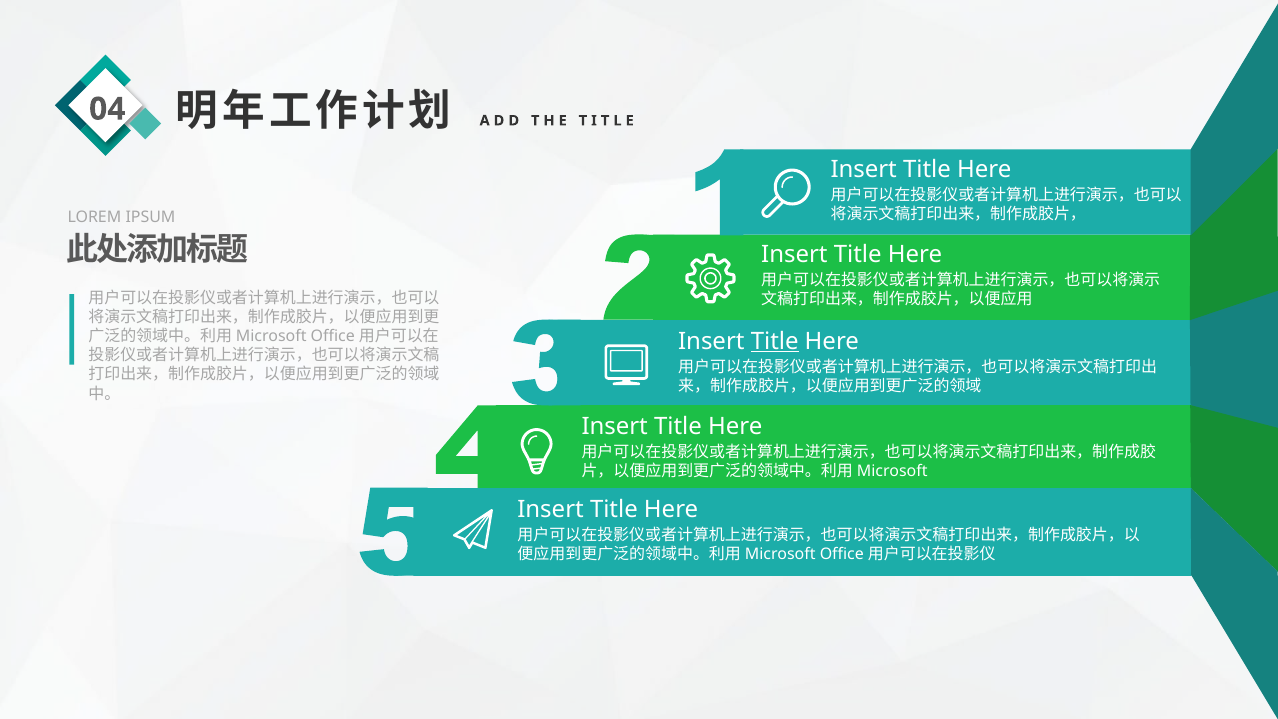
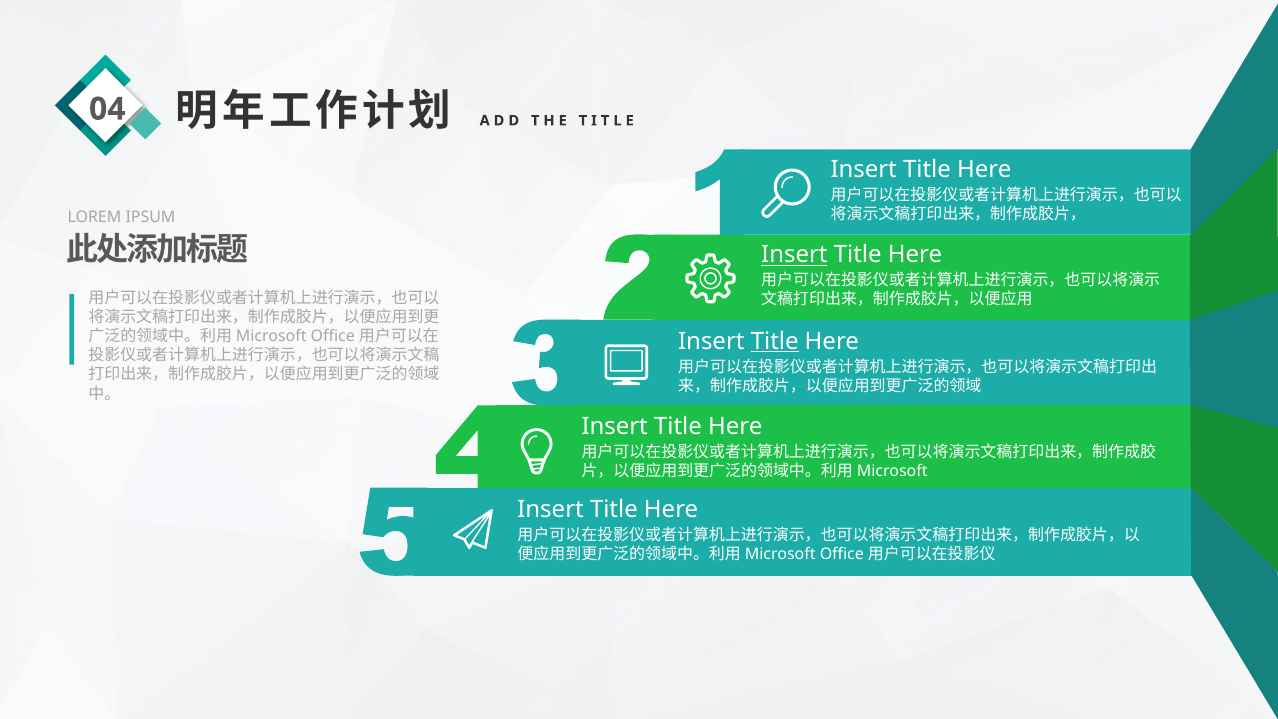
Insert at (794, 255) underline: none -> present
